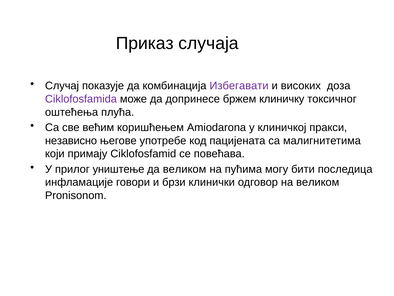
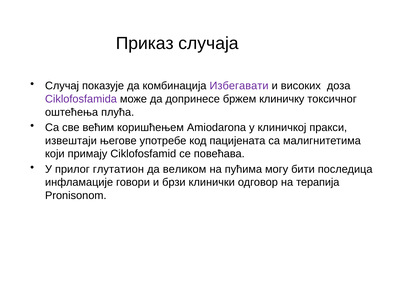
независно: независно -> извештаји
уништење: уништење -> глутатион
на великом: великом -> терапија
